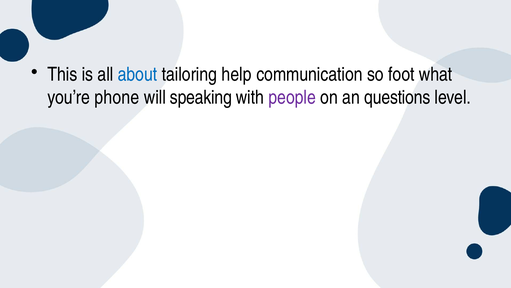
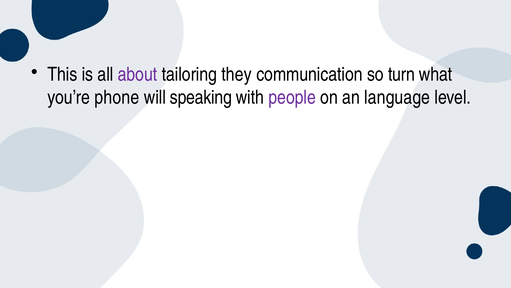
about colour: blue -> purple
help: help -> they
foot: foot -> turn
questions: questions -> language
